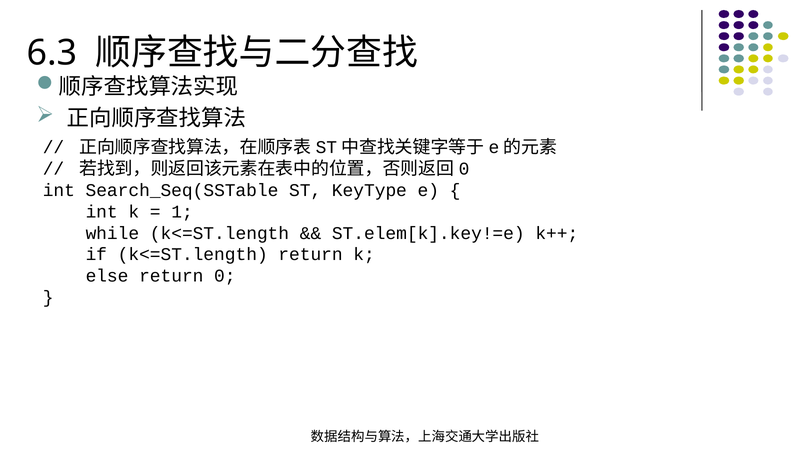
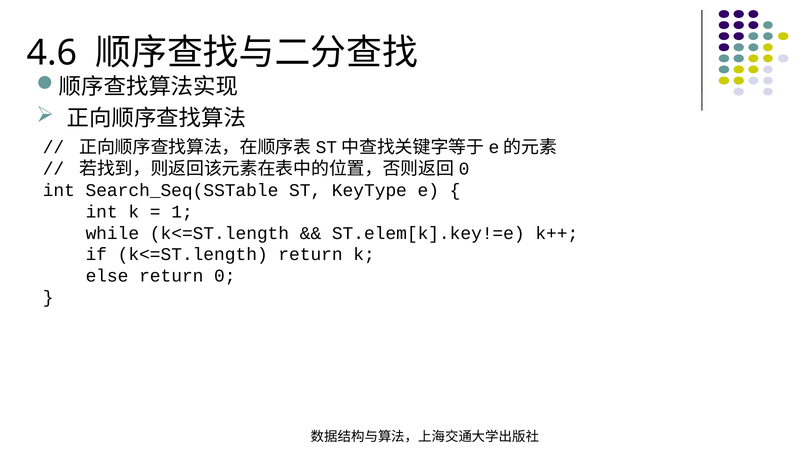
6.3: 6.3 -> 4.6
